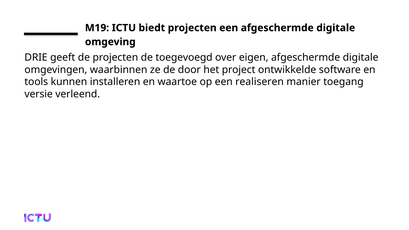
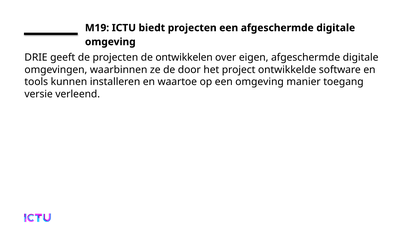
toegevoegd: toegevoegd -> ontwikkelen
een realiseren: realiseren -> omgeving
